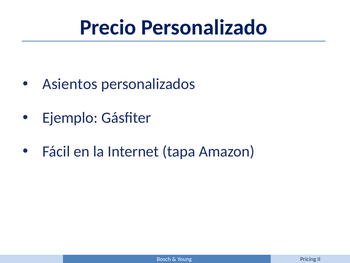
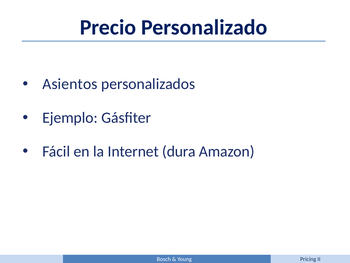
tapa: tapa -> dura
